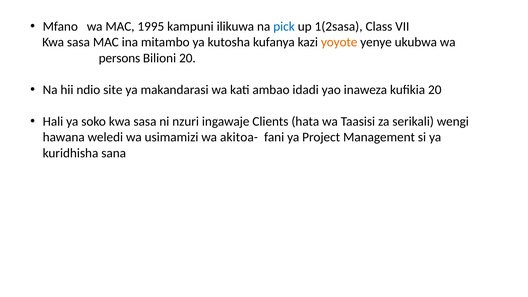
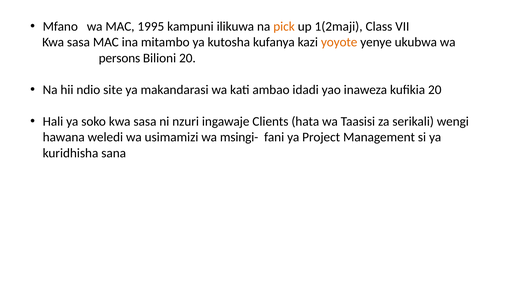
pick colour: blue -> orange
1(2sasa: 1(2sasa -> 1(2maji
akitoa-: akitoa- -> msingi-
